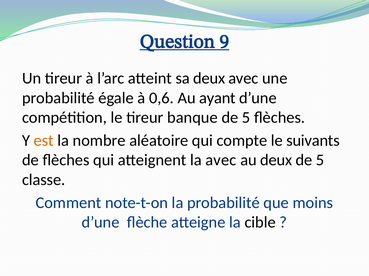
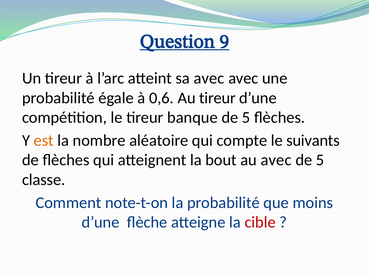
deux at (209, 79): deux -> avec
Au ayant: ayant -> tireur
la avec: avec -> bout
au deux: deux -> avec
cible colour: black -> red
